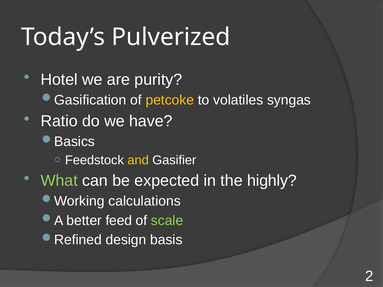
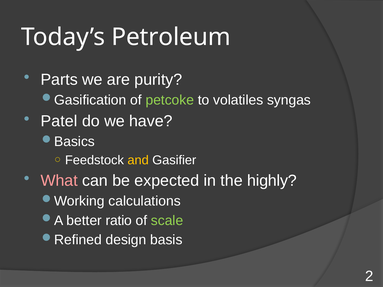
Pulverized: Pulverized -> Petroleum
Hotel: Hotel -> Parts
petcoke colour: yellow -> light green
Ratio: Ratio -> Patel
What colour: light green -> pink
feed: feed -> ratio
